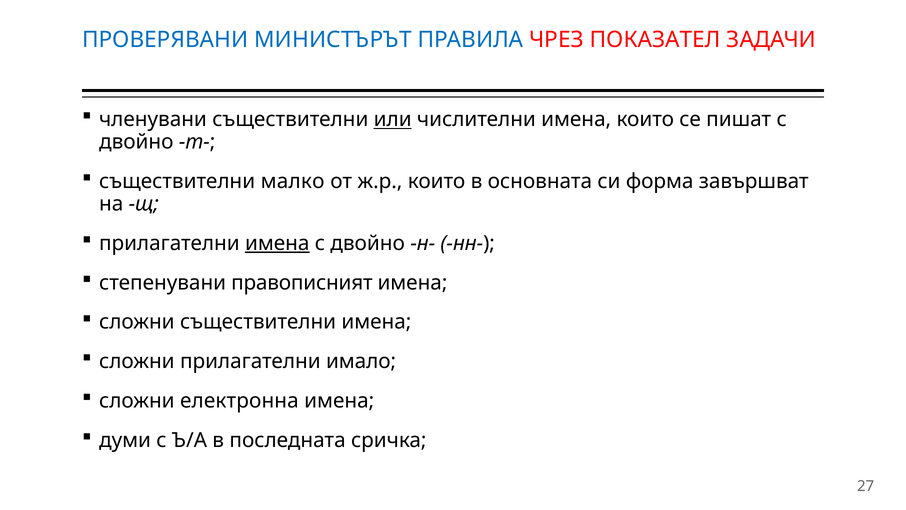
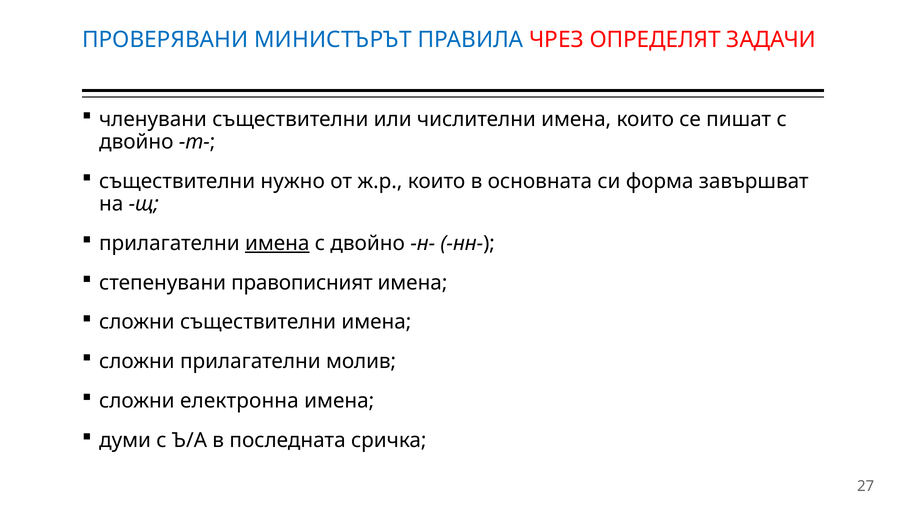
ПОКАЗАТЕЛ: ПОКАЗАТЕЛ -> ОПРЕДЕЛЯТ
или underline: present -> none
малко: малко -> нужно
имало: имало -> молив
